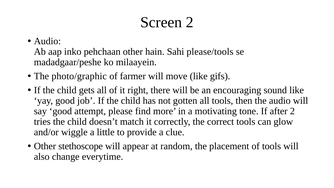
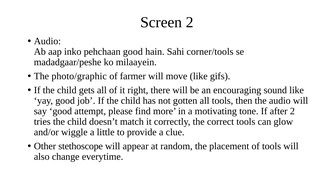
pehchaan other: other -> good
please/tools: please/tools -> corner/tools
